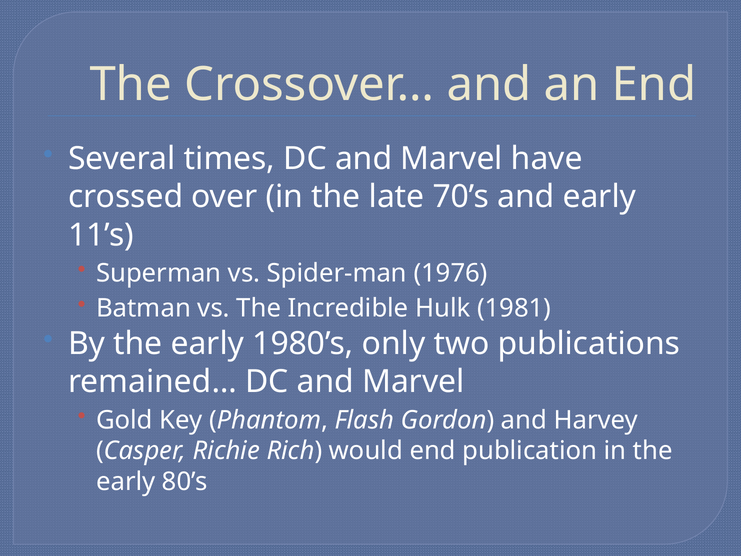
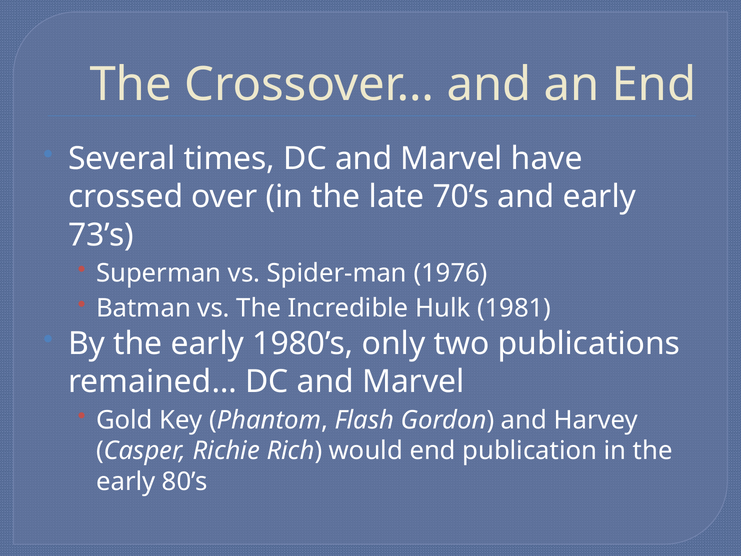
11’s: 11’s -> 73’s
